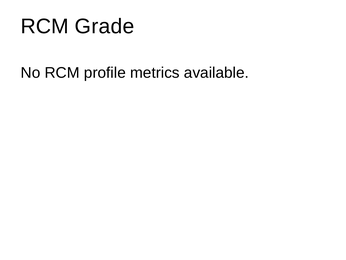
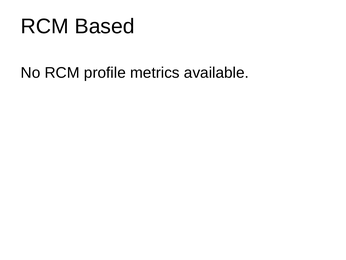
Grade: Grade -> Based
